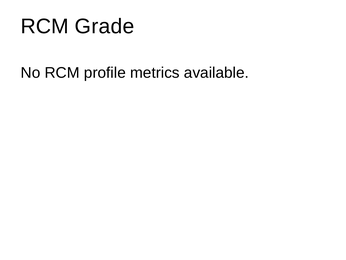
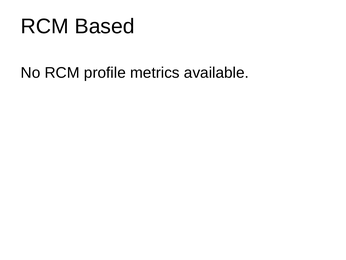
Grade: Grade -> Based
